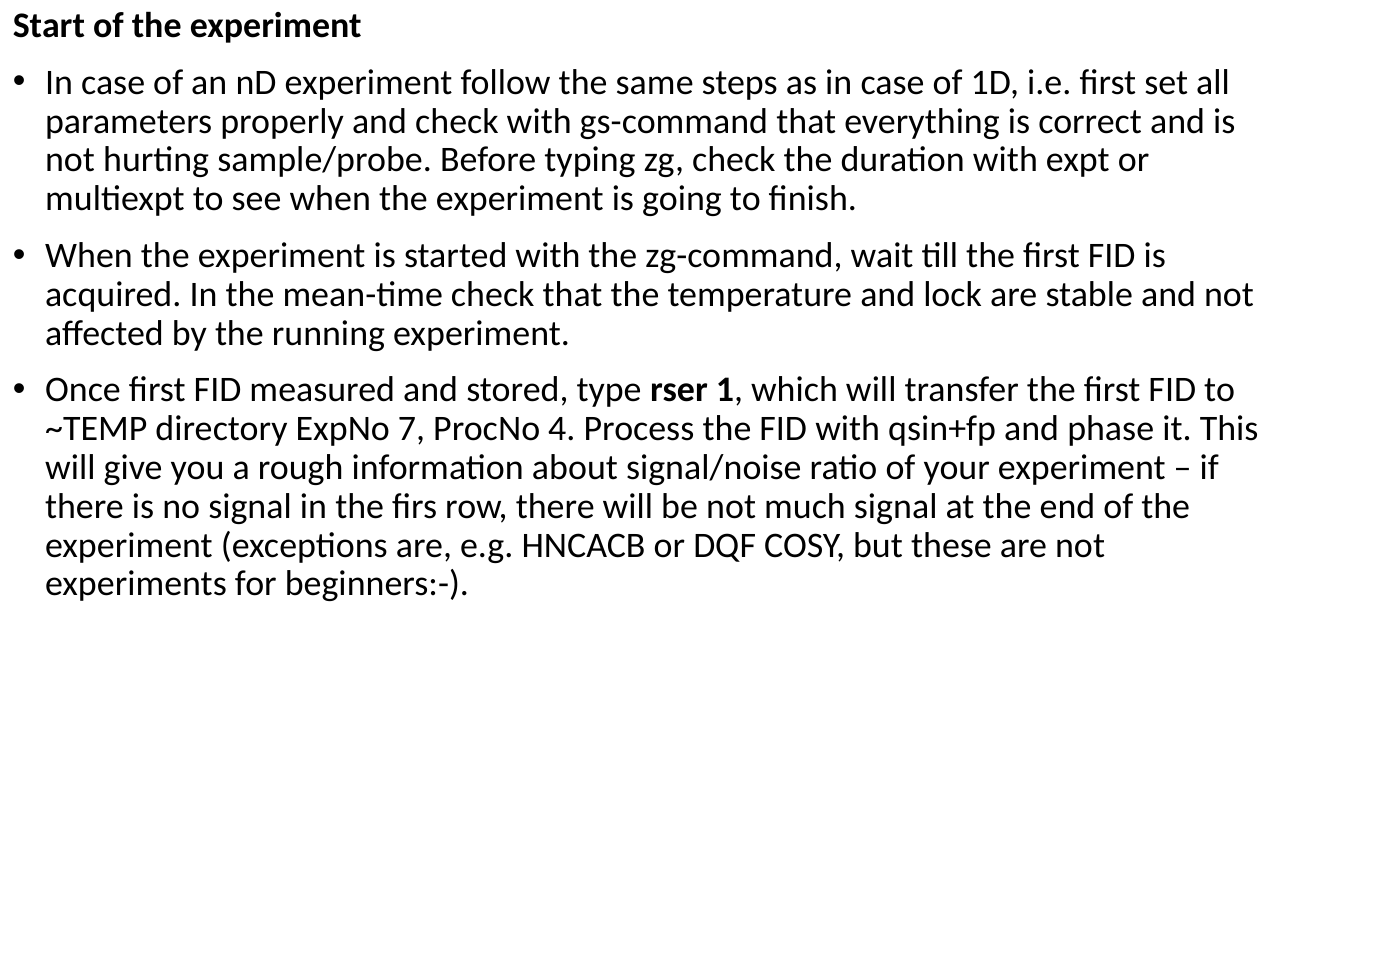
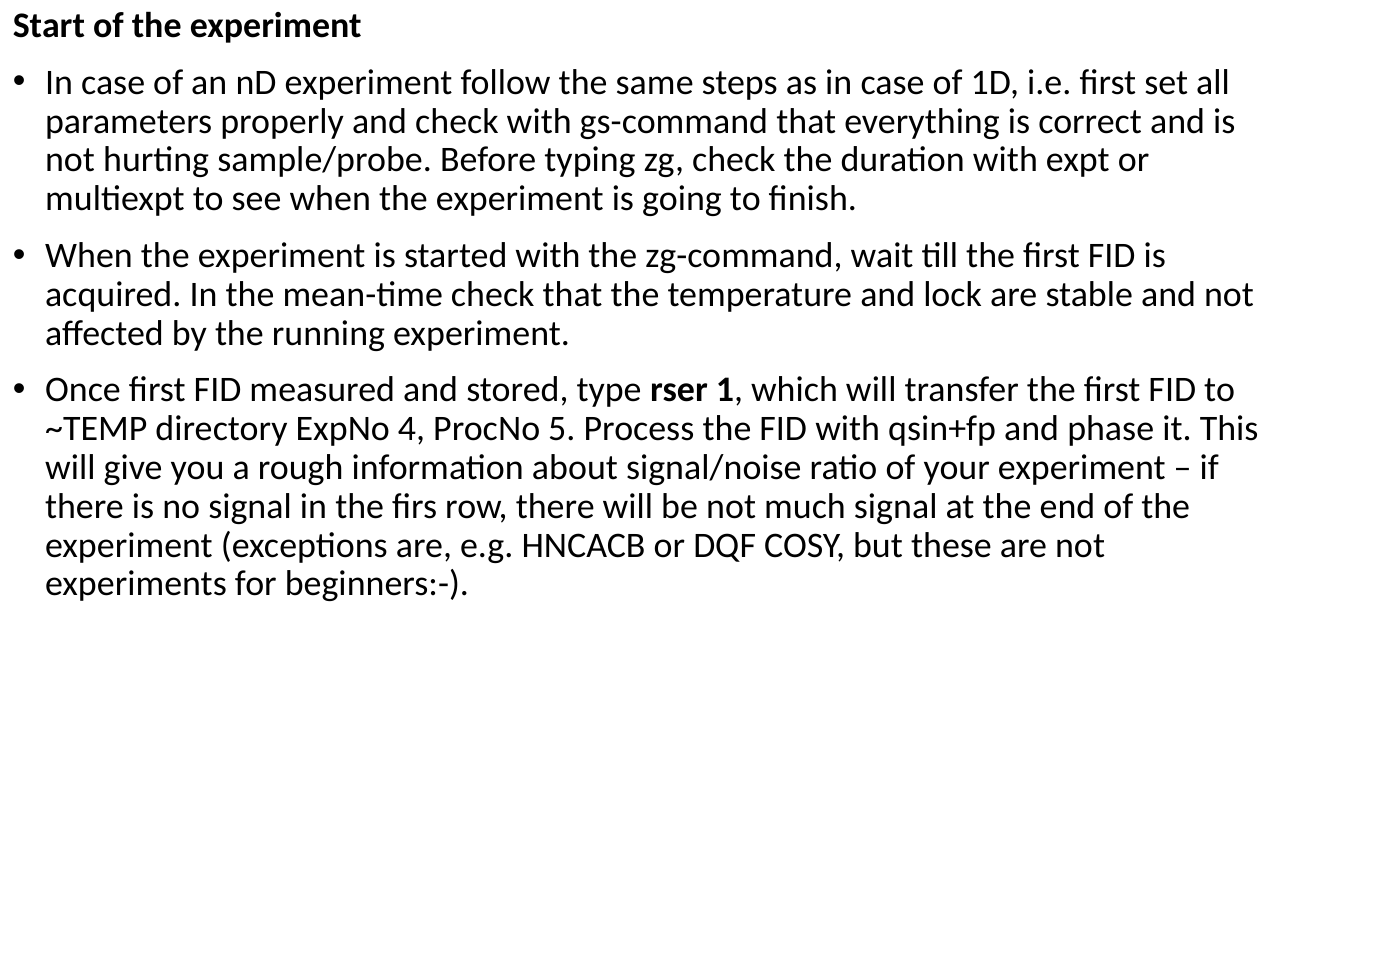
7: 7 -> 4
4: 4 -> 5
